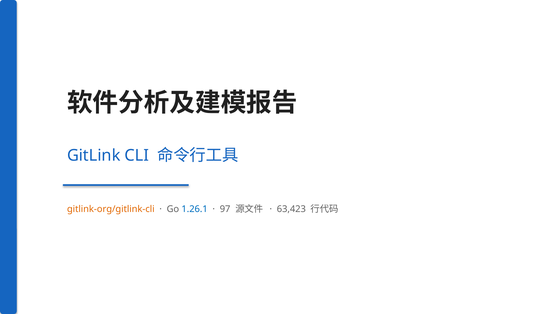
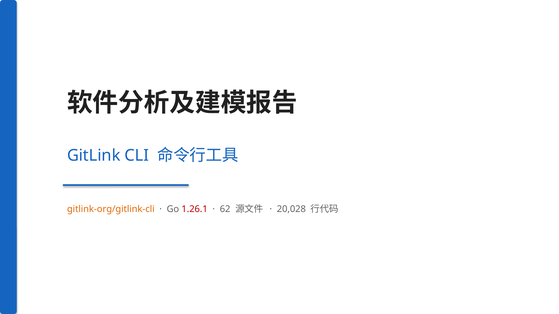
1.26.1 colour: blue -> red
97: 97 -> 62
63,423: 63,423 -> 20,028
